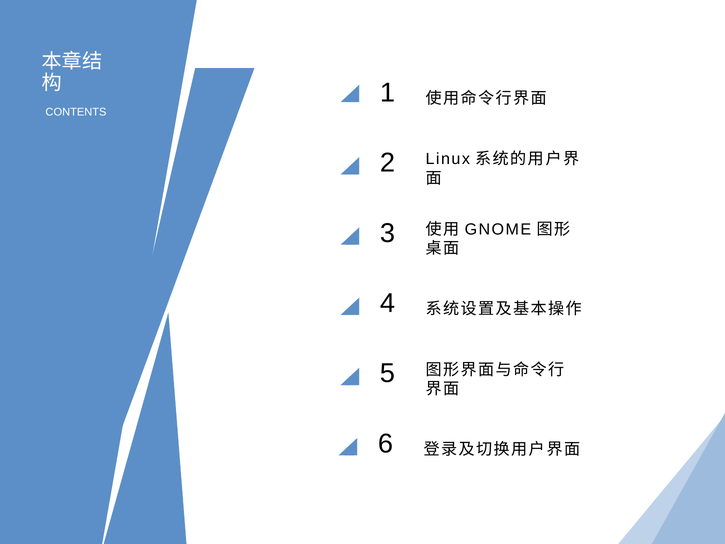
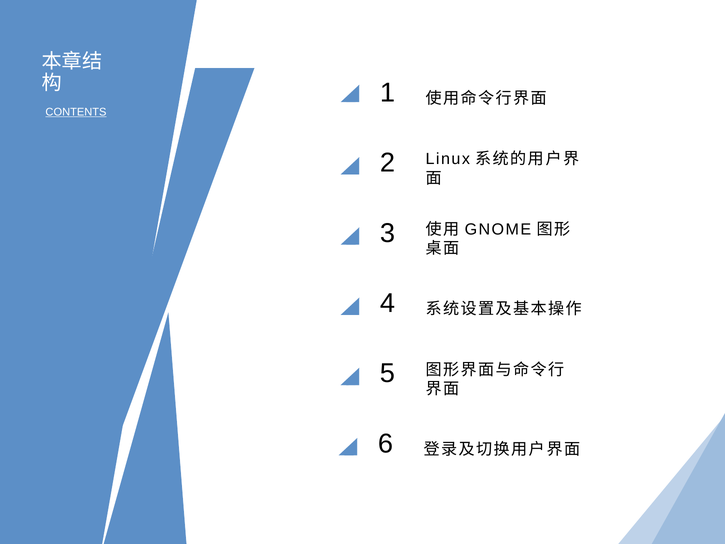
CONTENTS underline: none -> present
